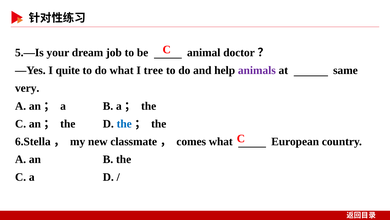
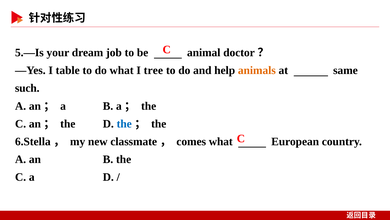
quite: quite -> table
animals colour: purple -> orange
very: very -> such
